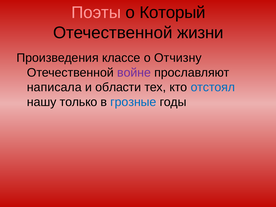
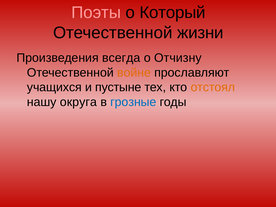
классе: классе -> всегда
войне colour: purple -> orange
написала: написала -> учащихся
области: области -> пустыне
отстоял colour: blue -> orange
только: только -> округа
